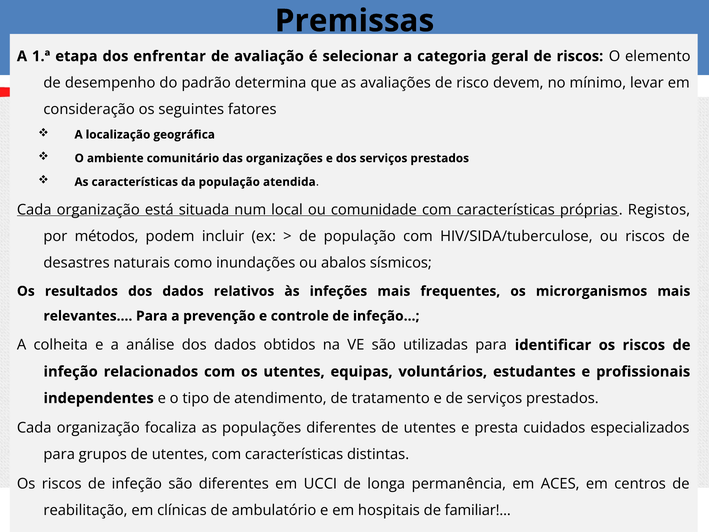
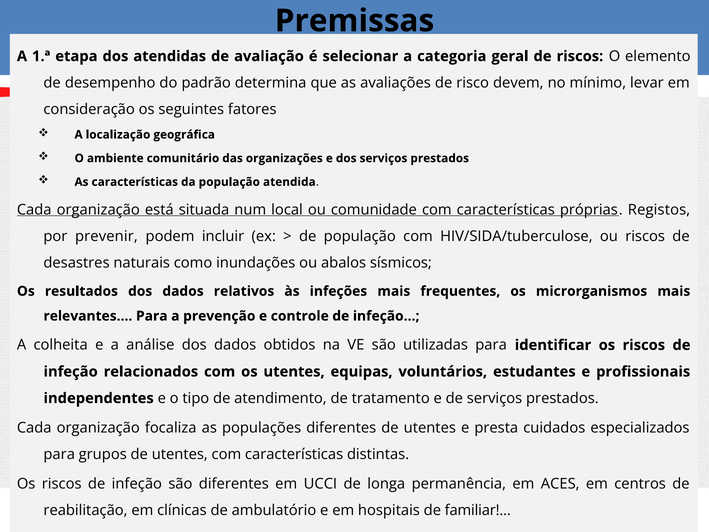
enfrentar: enfrentar -> atendidas
métodos: métodos -> prevenir
